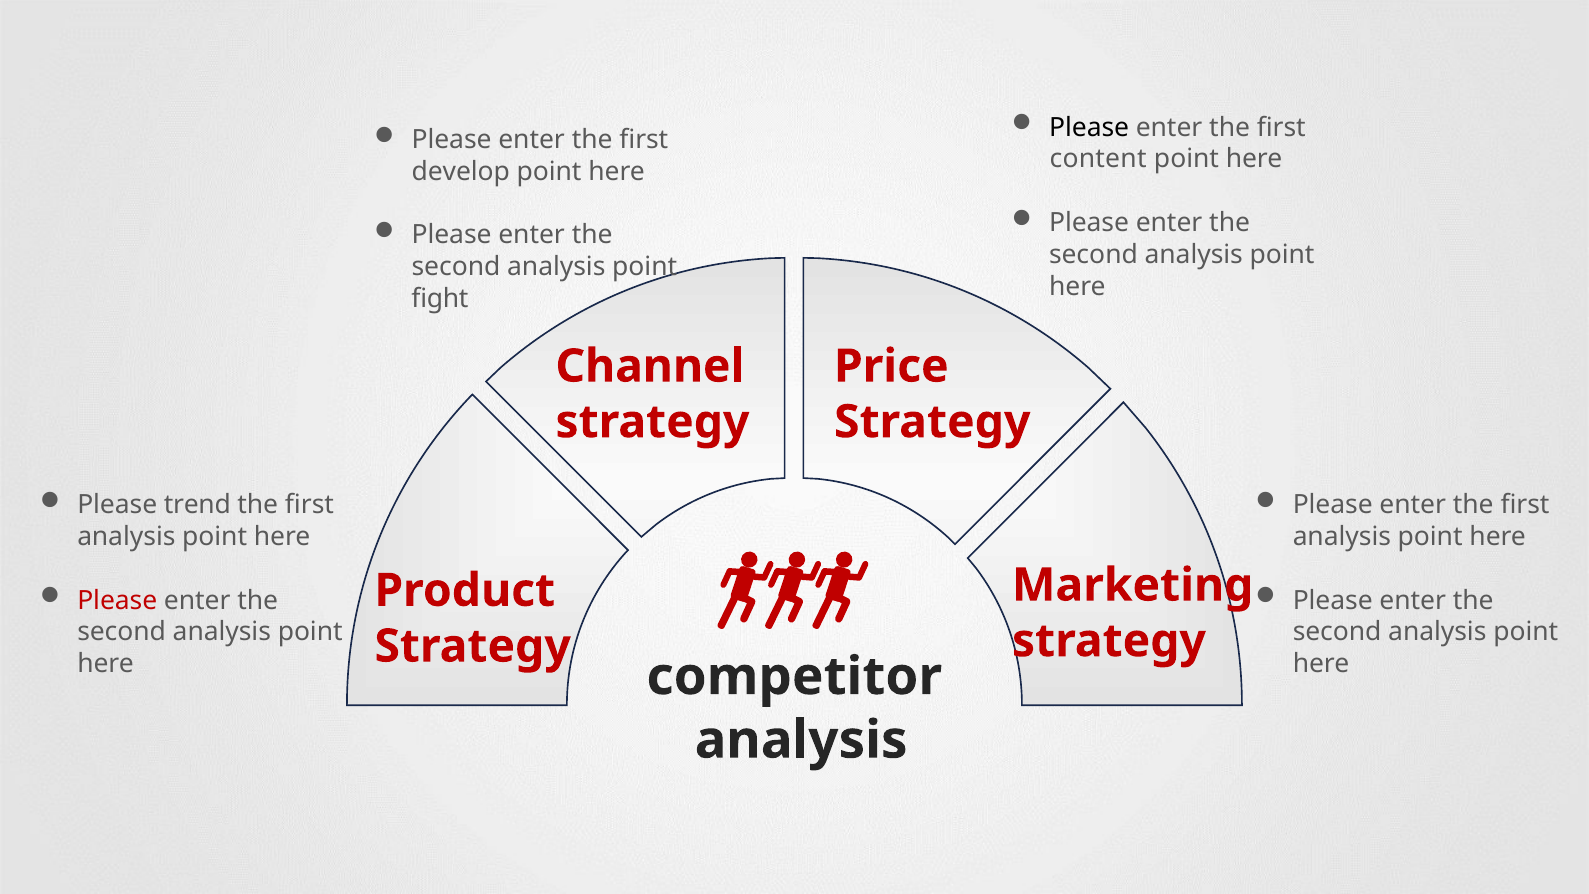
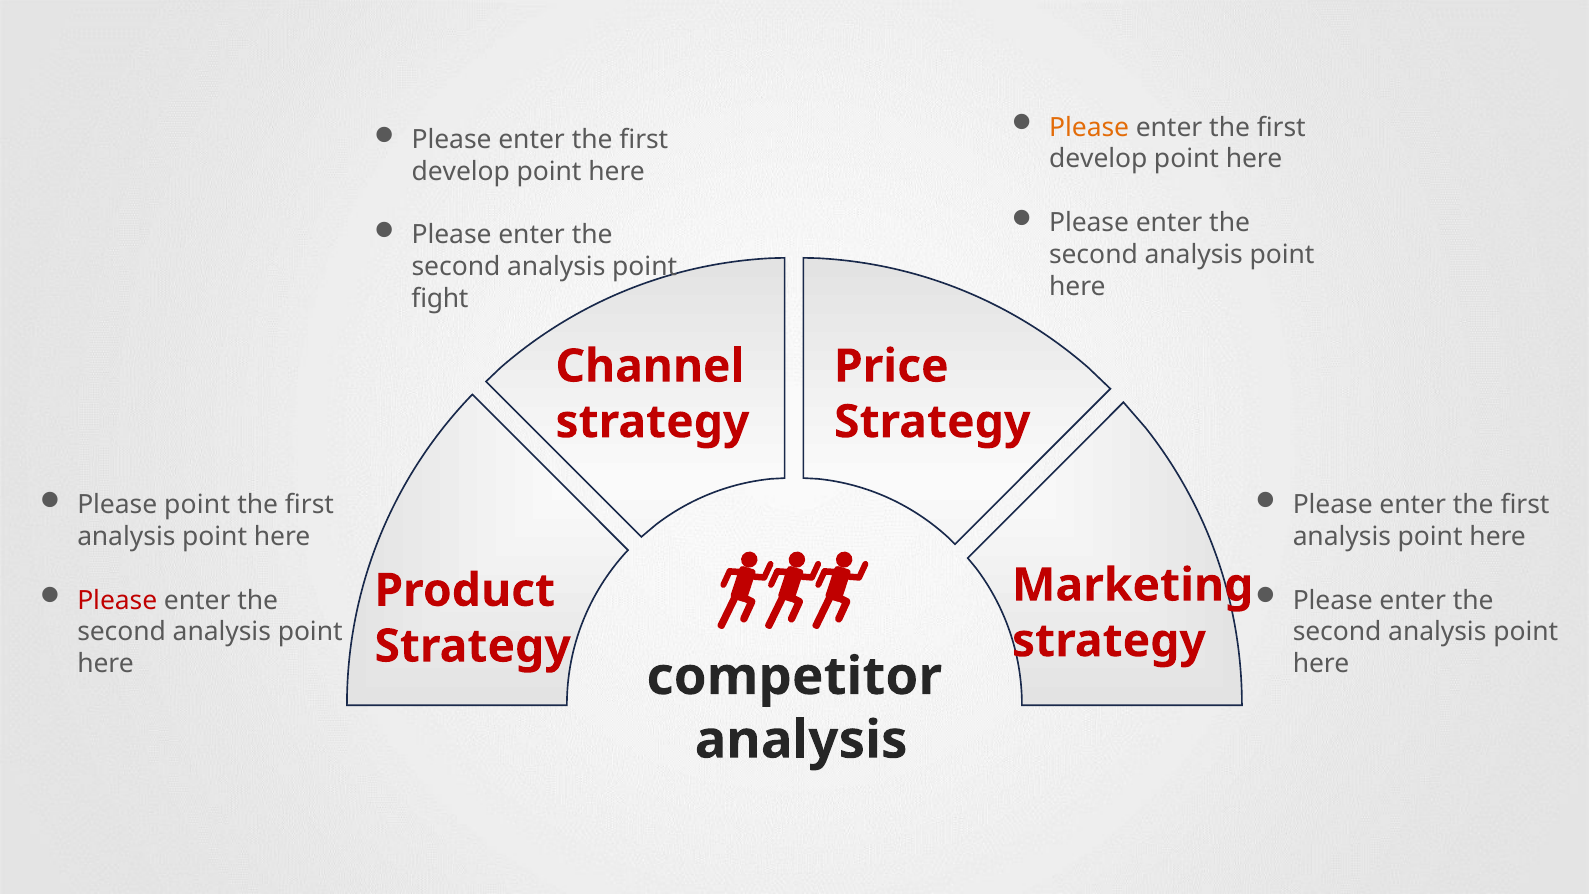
Please at (1089, 127) colour: black -> orange
content at (1098, 159): content -> develop
Please trend: trend -> point
